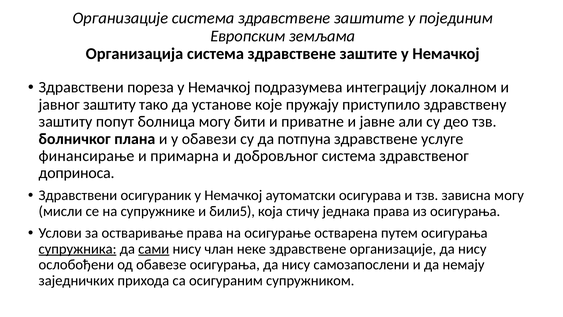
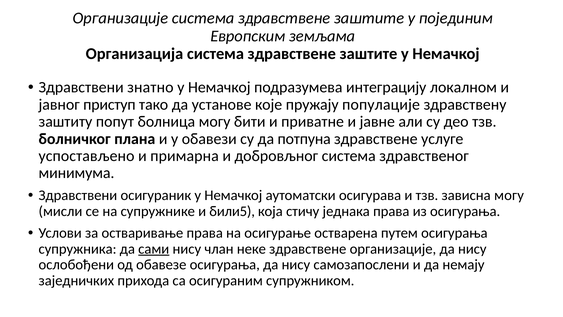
пореза: пореза -> знатно
јавног заштиту: заштиту -> приступ
приступило: приступило -> популације
финансирање: финансирање -> успостављено
доприноса: доприноса -> минимума
супружника underline: present -> none
